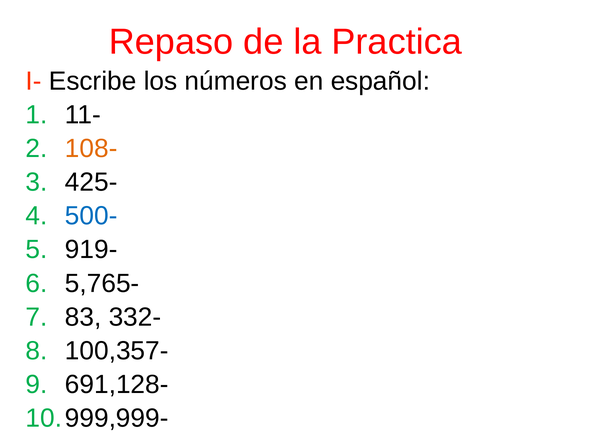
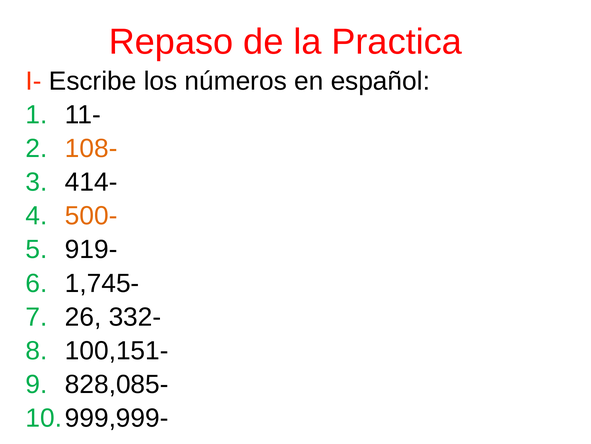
425-: 425- -> 414-
500- colour: blue -> orange
5,765-: 5,765- -> 1,745-
83: 83 -> 26
100,357-: 100,357- -> 100,151-
691,128-: 691,128- -> 828,085-
